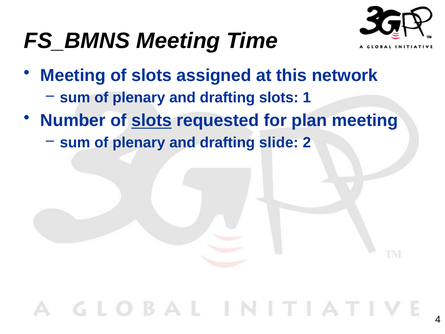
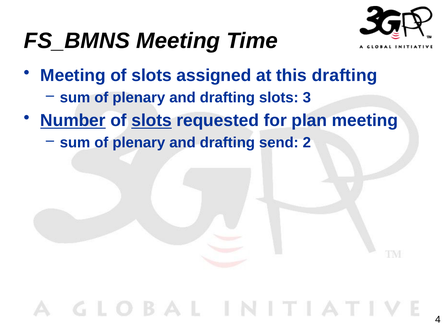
this network: network -> drafting
1: 1 -> 3
Number underline: none -> present
slide: slide -> send
